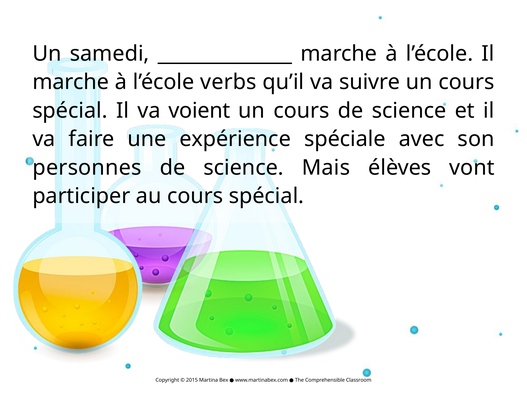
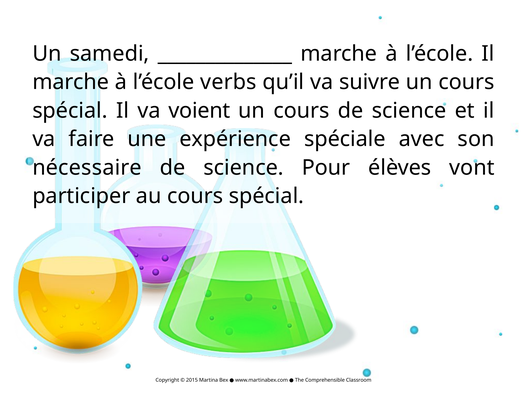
personnes: personnes -> nécessaire
Mais: Mais -> Pour
